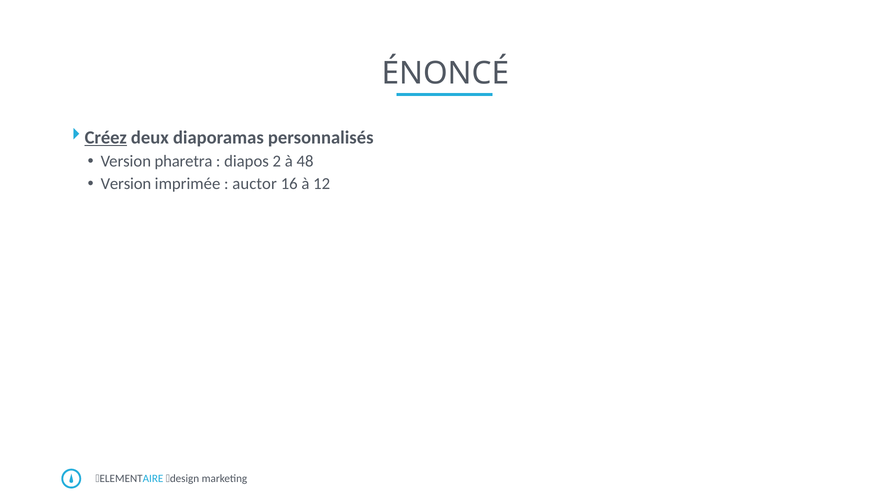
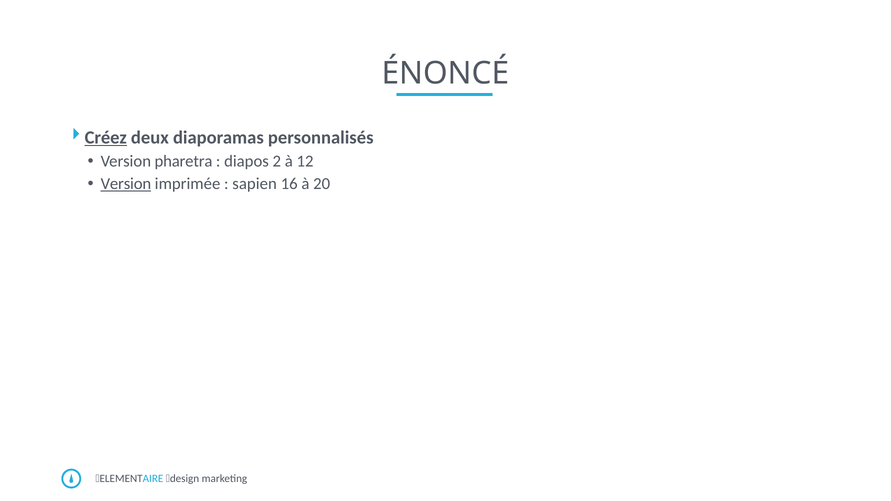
48: 48 -> 12
Version at (126, 184) underline: none -> present
auctor: auctor -> sapien
12: 12 -> 20
